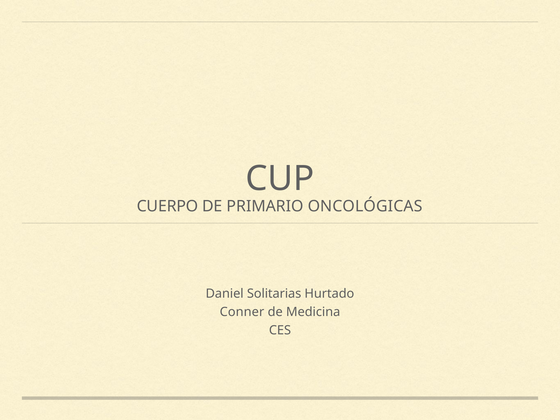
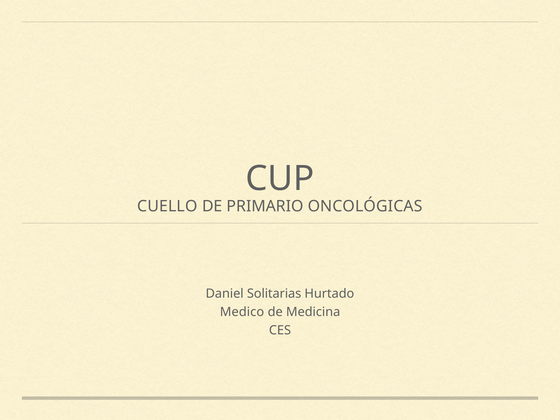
CUERPO: CUERPO -> CUELLO
Conner: Conner -> Medico
